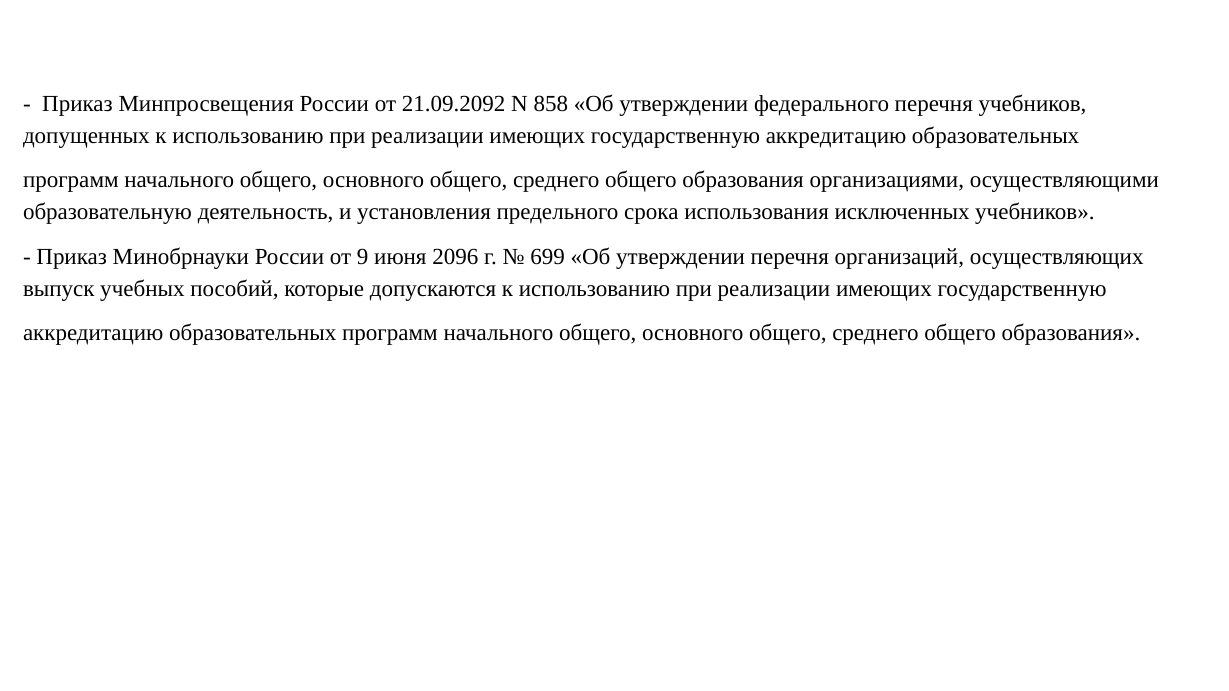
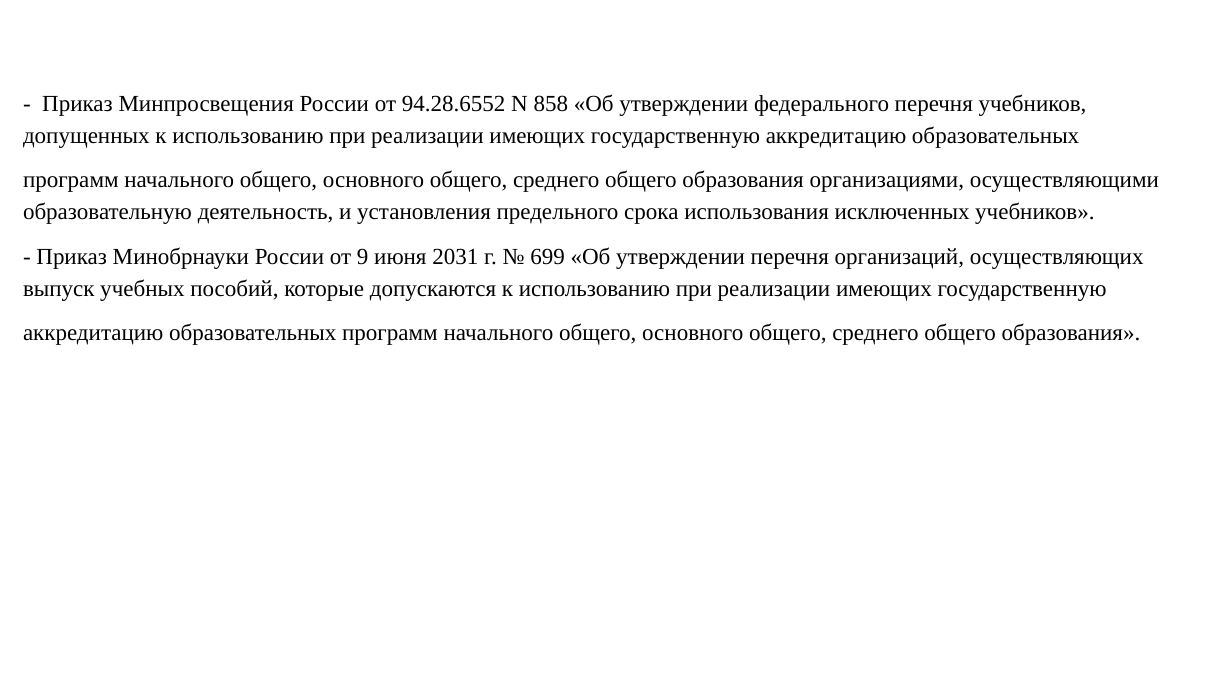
21.09.2092: 21.09.2092 -> 94.28.6552
2096: 2096 -> 2031
